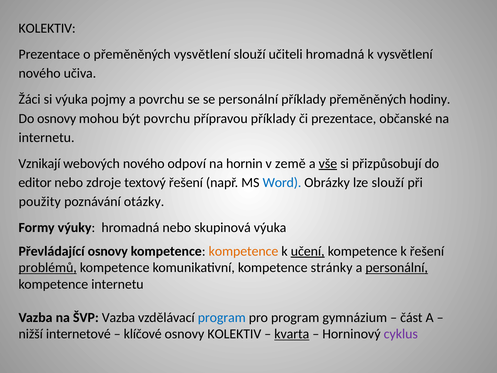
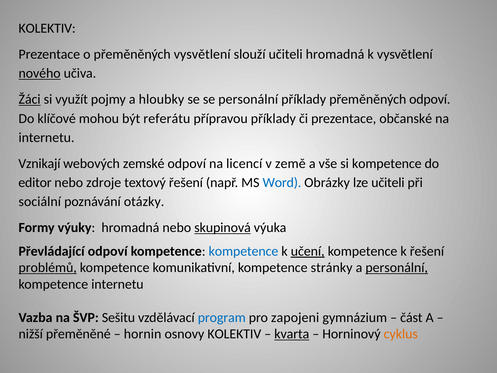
nového at (40, 73) underline: none -> present
Žáci underline: none -> present
si výuka: výuka -> využít
a povrchu: povrchu -> hloubky
přeměněných hodiny: hodiny -> odpoví
Do osnovy: osnovy -> klíčové
být povrchu: povrchu -> referátu
webových nového: nového -> zemské
hornin: hornin -> licencí
vše underline: present -> none
si přizpůsobují: přizpůsobují -> kompetence
lze slouží: slouží -> učiteli
použity: použity -> sociální
skupinová underline: none -> present
Převládající osnovy: osnovy -> odpoví
kompetence at (243, 251) colour: orange -> blue
ŠVP Vazba: Vazba -> Sešitu
pro program: program -> zapojeni
internetové: internetové -> přeměněné
klíčové: klíčové -> hornin
cyklus colour: purple -> orange
